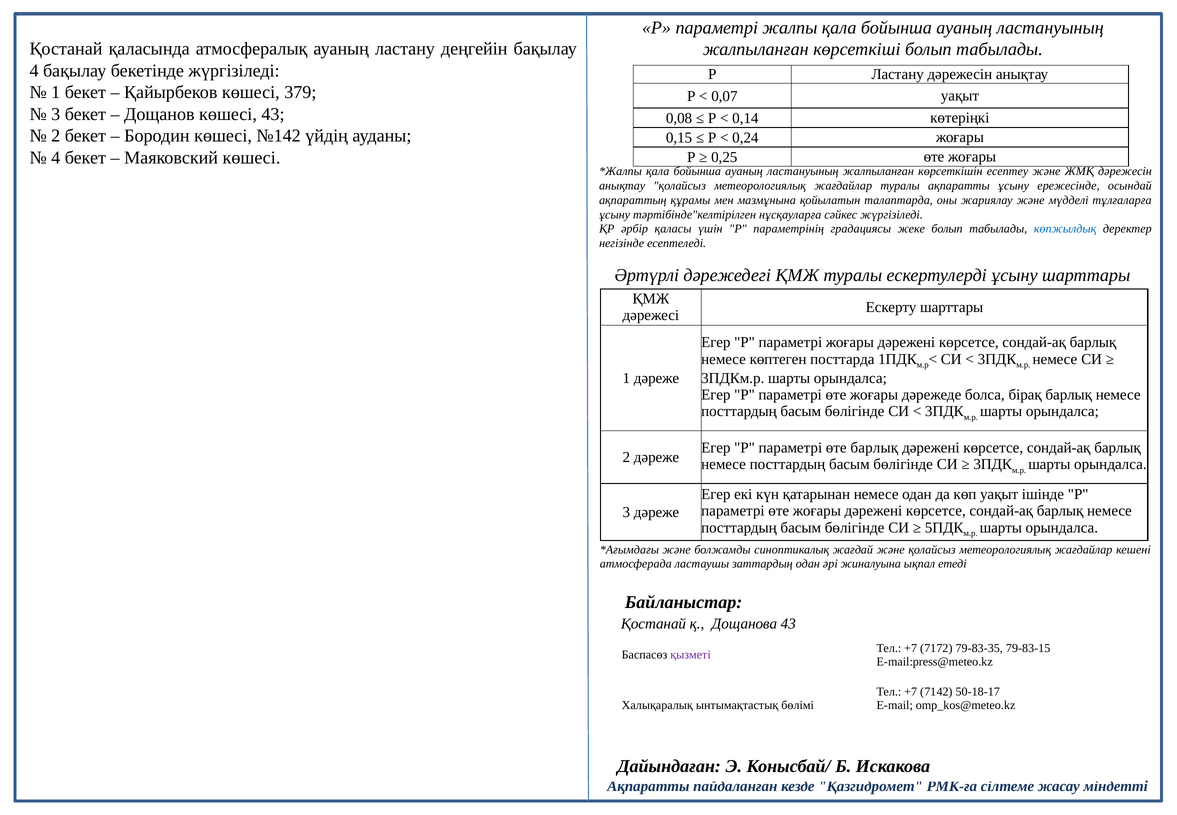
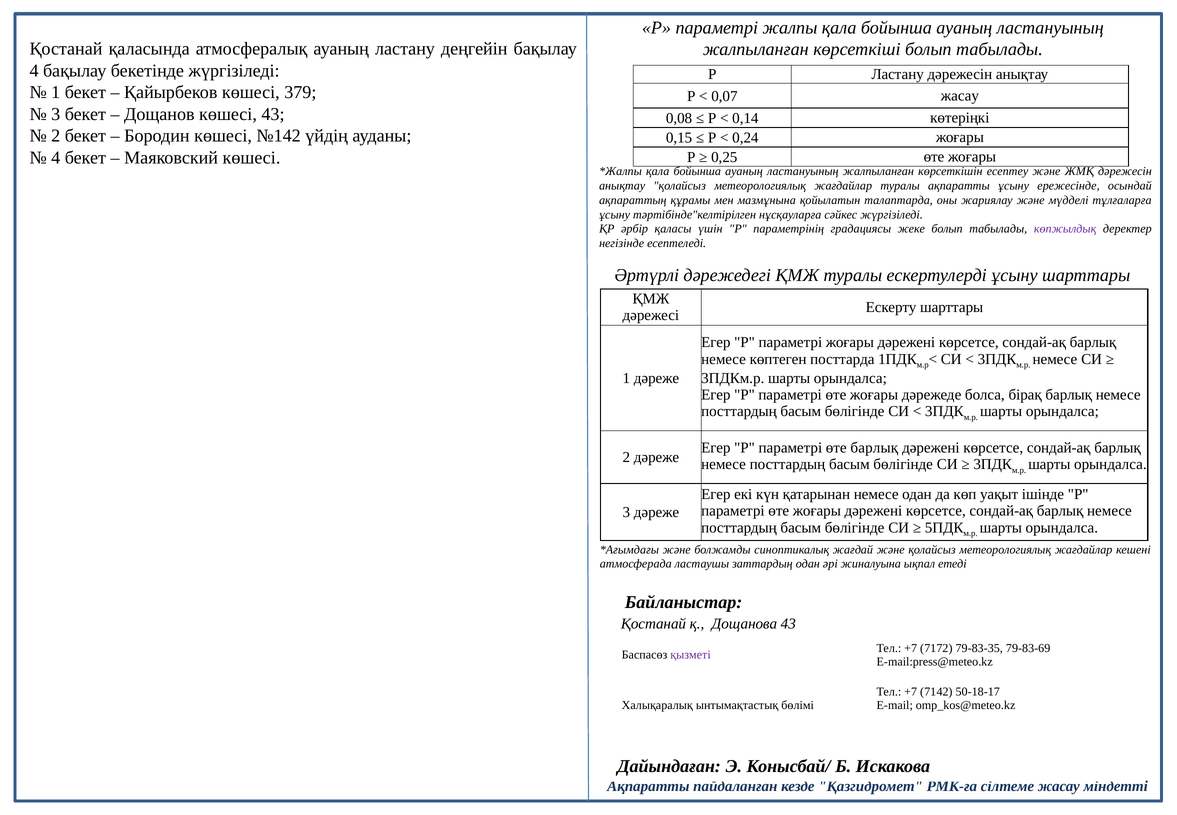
0,07 уақыт: уақыт -> жасау
көпжылдық colour: blue -> purple
79-83-15: 79-83-15 -> 79-83-69
